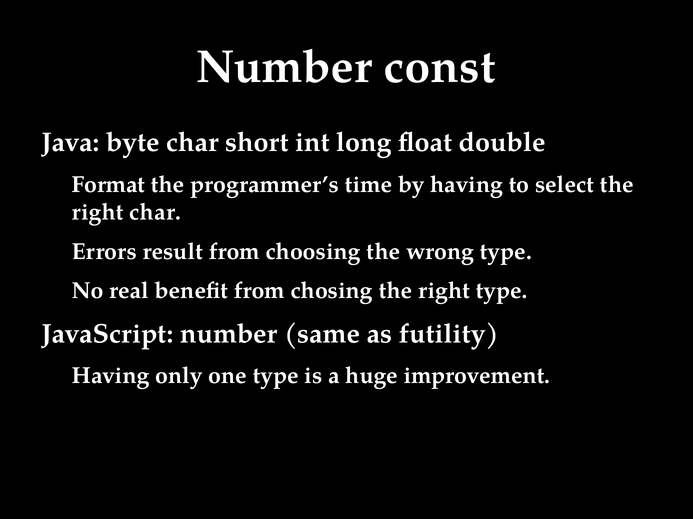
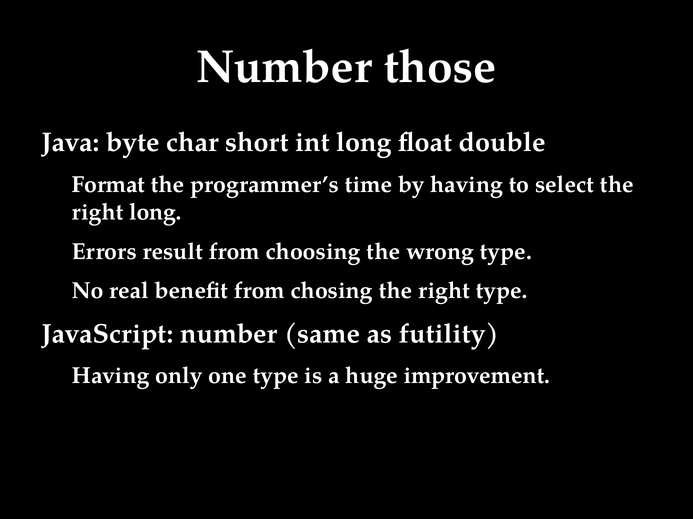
const: const -> those
right char: char -> long
